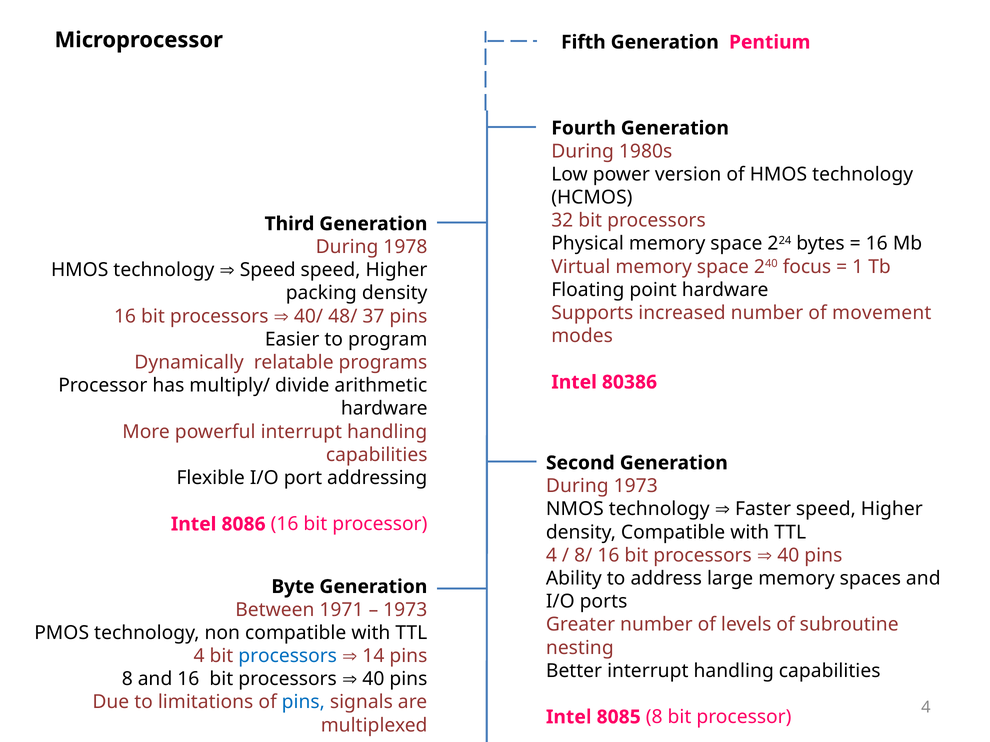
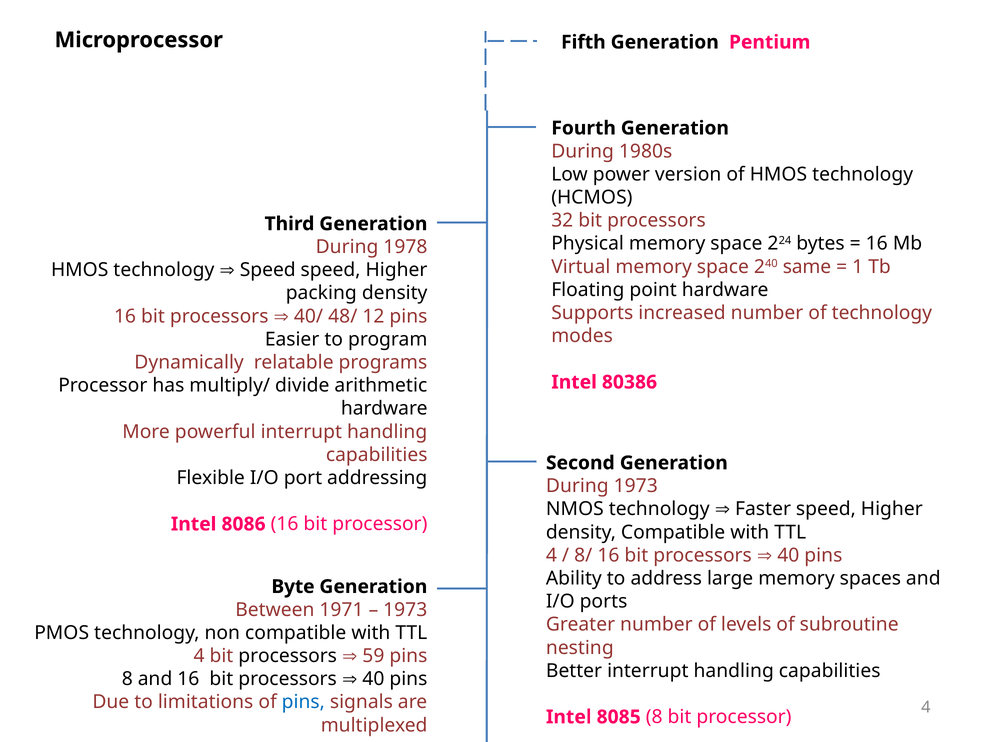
focus: focus -> same
of movement: movement -> technology
37: 37 -> 12
processors at (288, 656) colour: blue -> black
14: 14 -> 59
